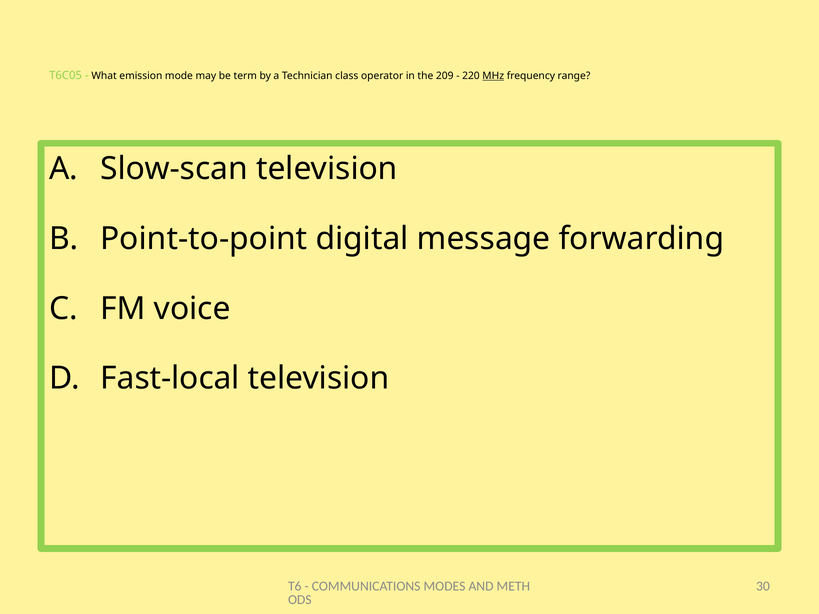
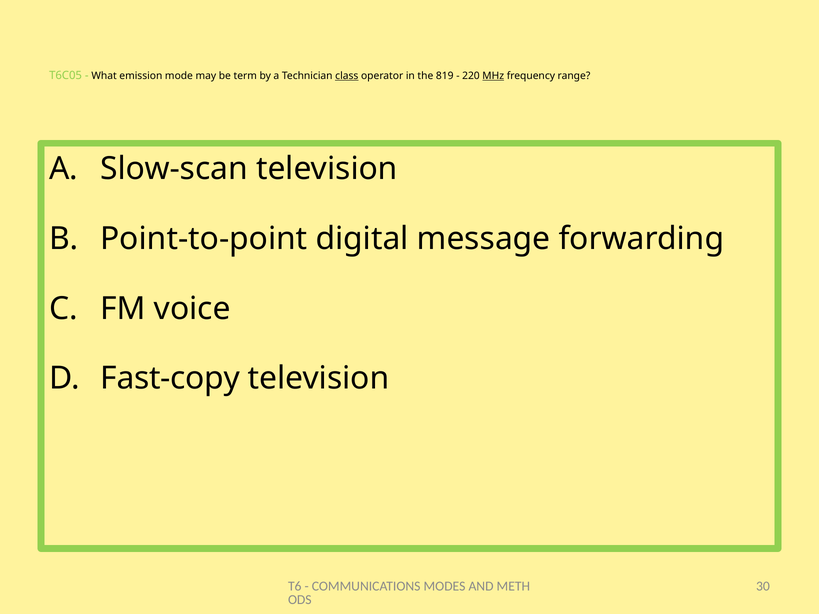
class underline: none -> present
209: 209 -> 819
Fast-local: Fast-local -> Fast-copy
